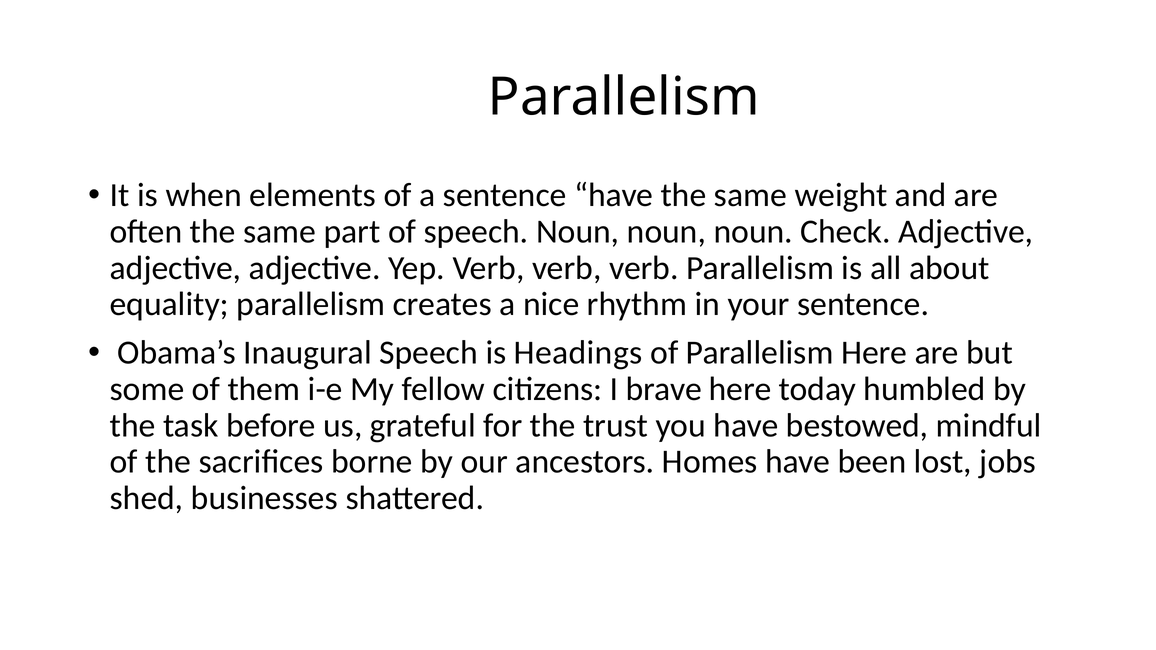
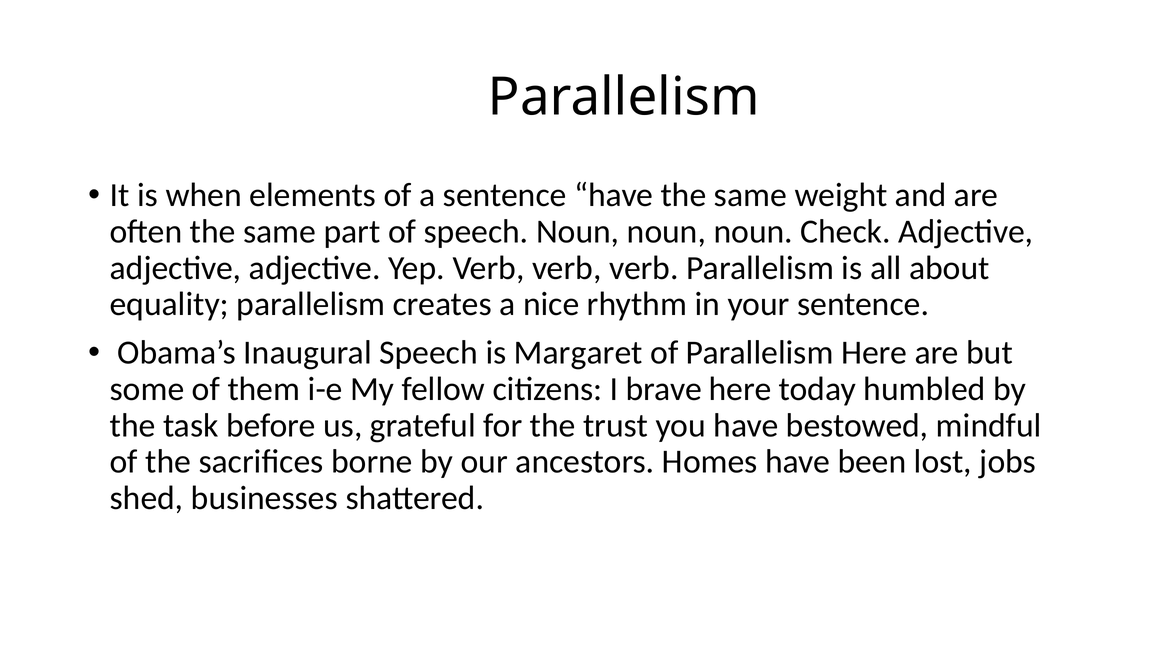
Headings: Headings -> Margaret
